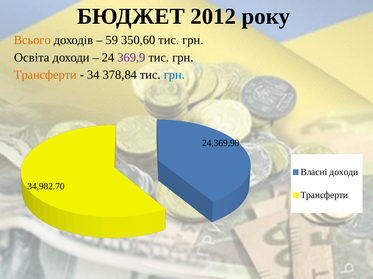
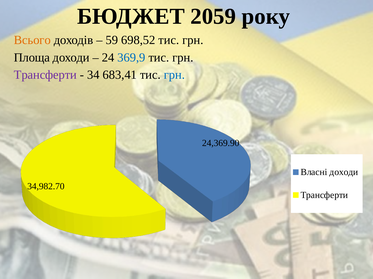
2012: 2012 -> 2059
350,60: 350,60 -> 698,52
Освіта: Освіта -> Площа
369,9 colour: purple -> blue
Трансферти at (45, 75) colour: orange -> purple
378,84: 378,84 -> 683,41
